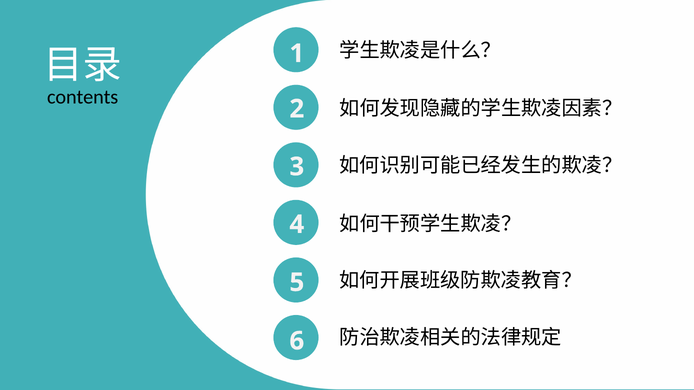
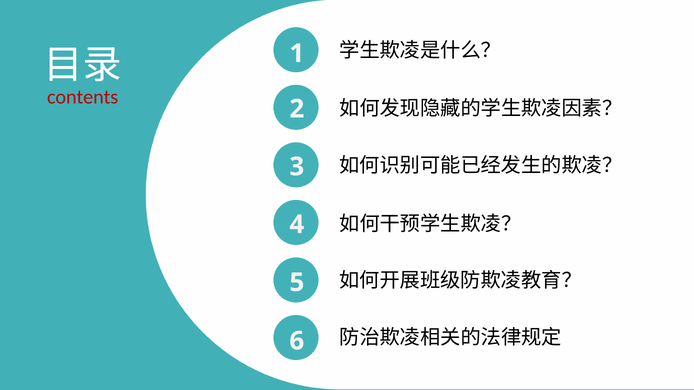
contents colour: black -> red
